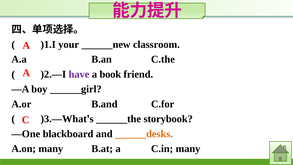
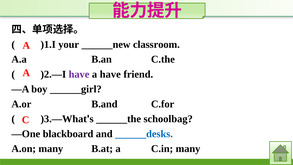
a book: book -> have
storybook: storybook -> schoolbag
______desks colour: orange -> blue
